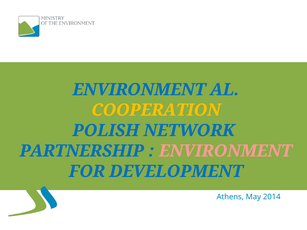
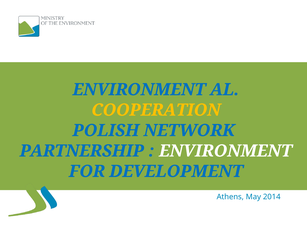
ENVIRONMENT at (225, 151) colour: pink -> white
